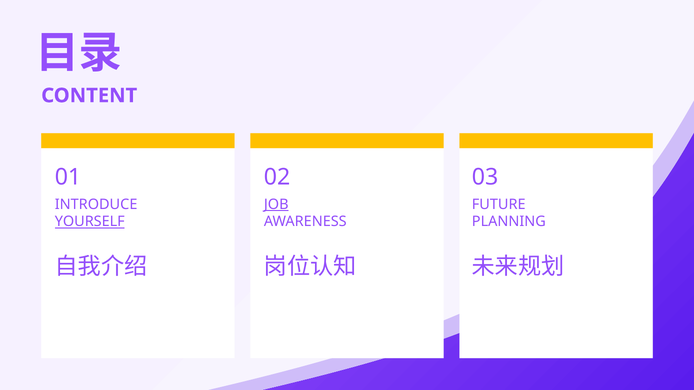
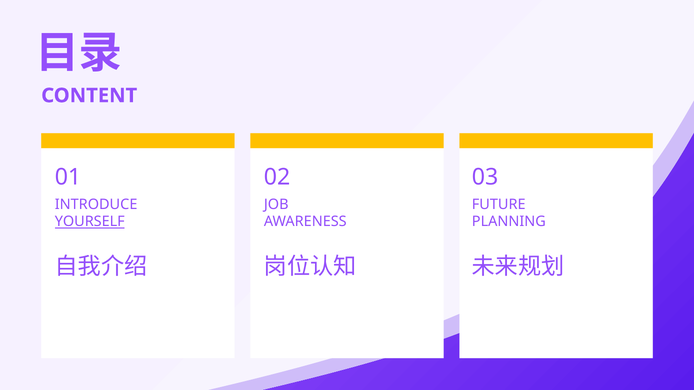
JOB underline: present -> none
